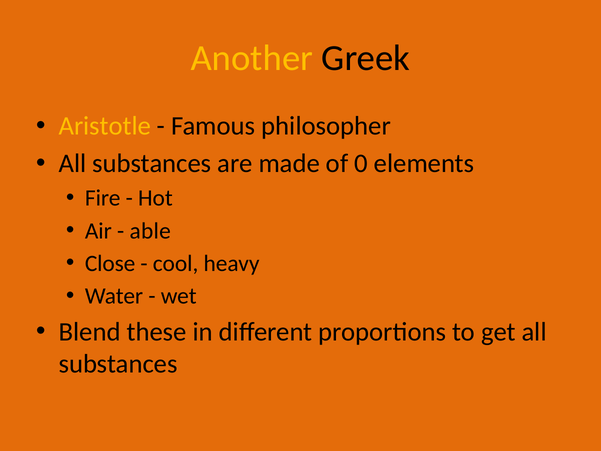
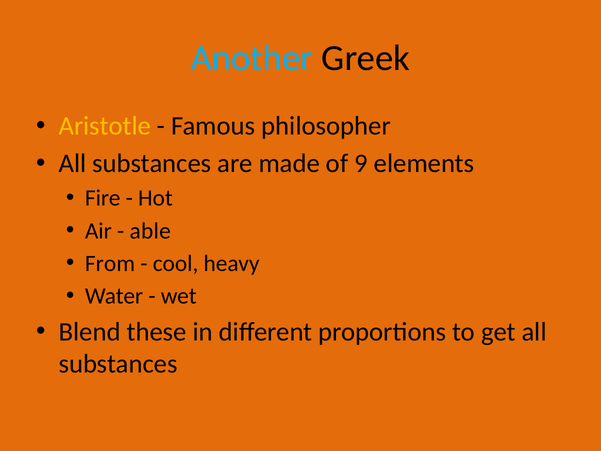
Another colour: yellow -> light blue
0: 0 -> 9
Close: Close -> From
